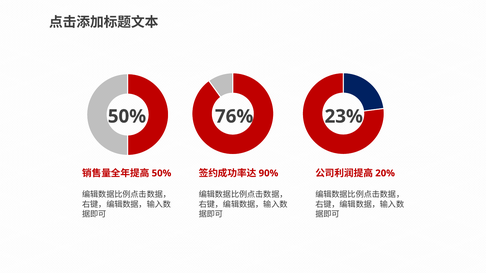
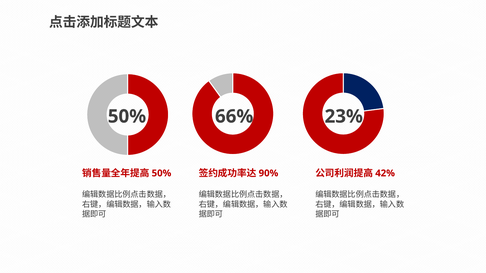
76%: 76% -> 66%
20%: 20% -> 42%
